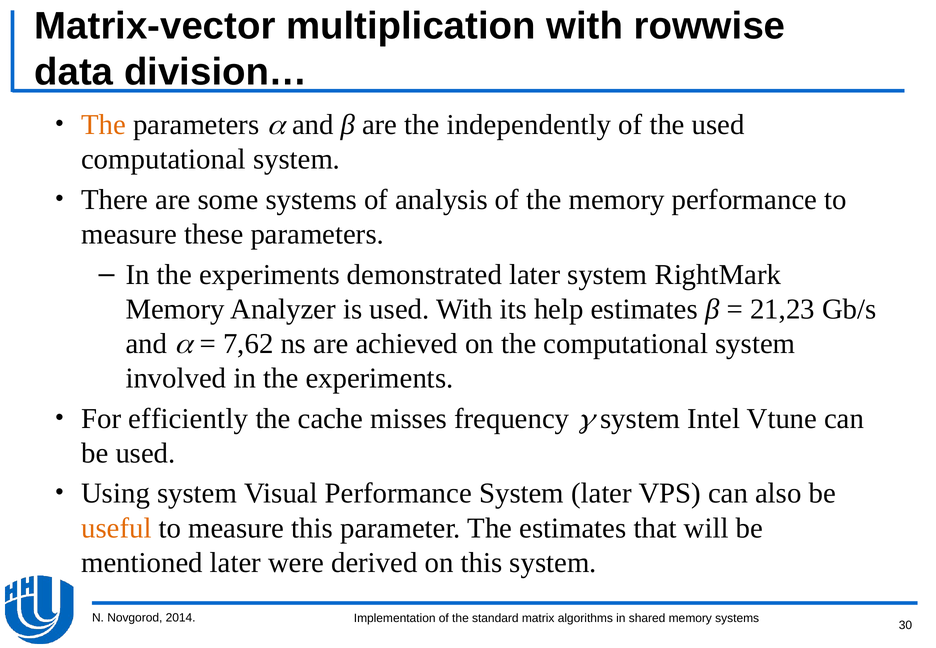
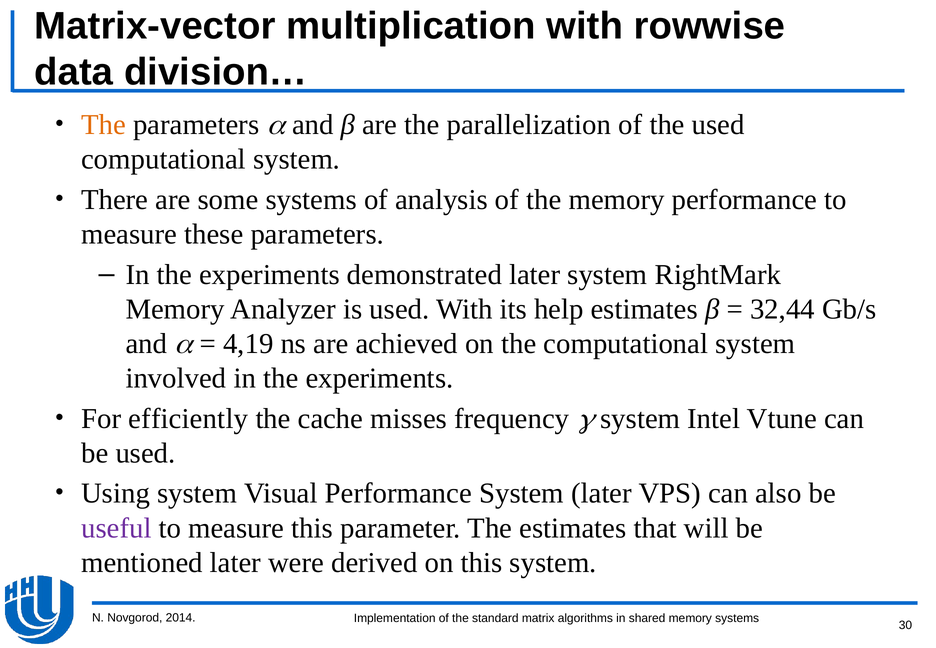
independently: independently -> parallelization
21,23: 21,23 -> 32,44
7,62: 7,62 -> 4,19
useful colour: orange -> purple
